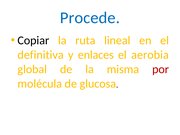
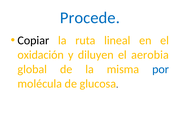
definitiva: definitiva -> oxidación
enlaces: enlaces -> diluyen
por colour: red -> blue
